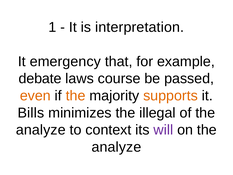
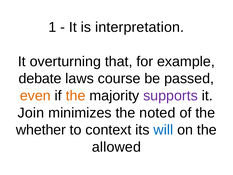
emergency: emergency -> overturning
supports colour: orange -> purple
Bills: Bills -> Join
illegal: illegal -> noted
analyze at (41, 130): analyze -> whether
will colour: purple -> blue
analyze at (116, 147): analyze -> allowed
